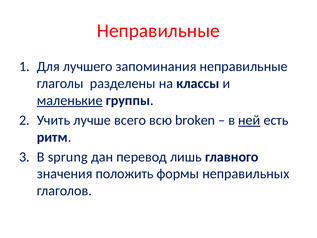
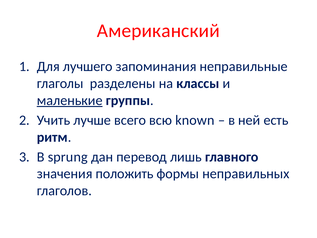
Неправильные at (158, 31): Неправильные -> Американский
broken: broken -> known
ней underline: present -> none
